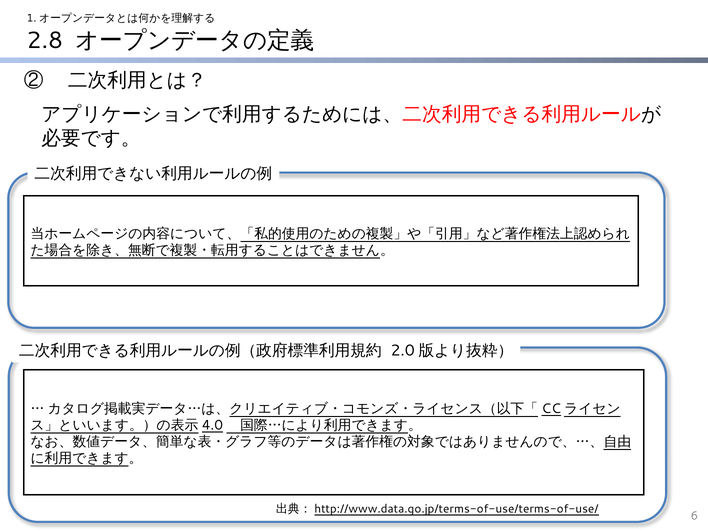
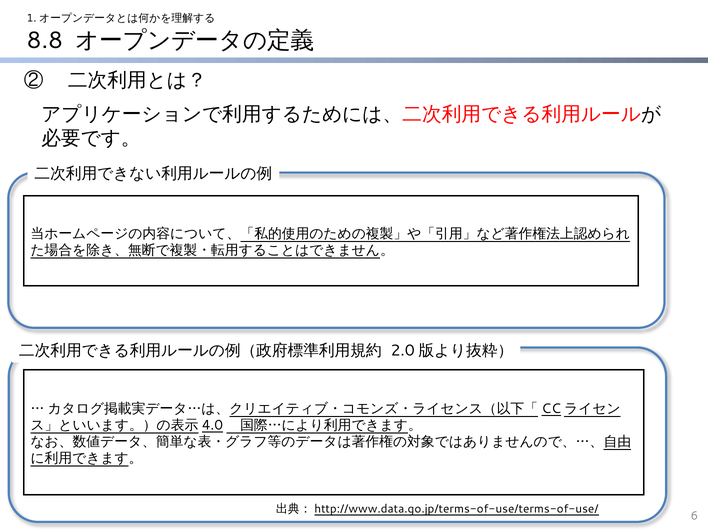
2.8: 2.8 -> 8.8
